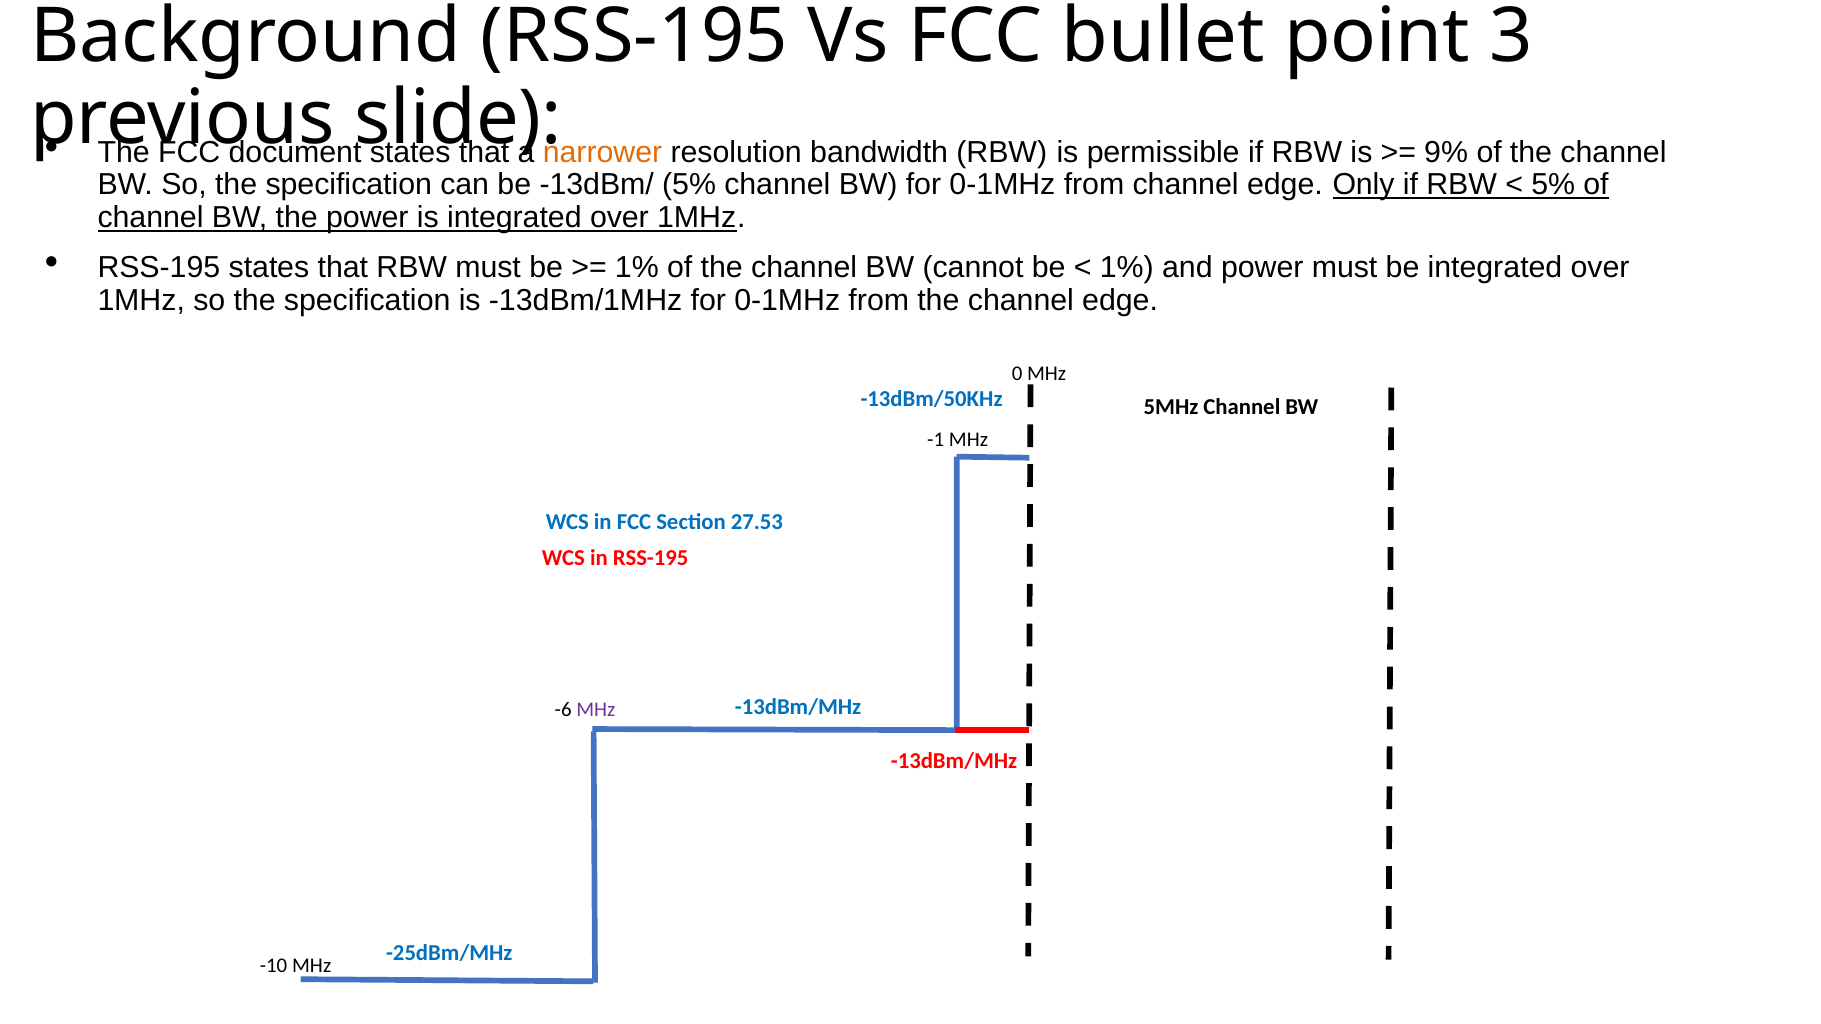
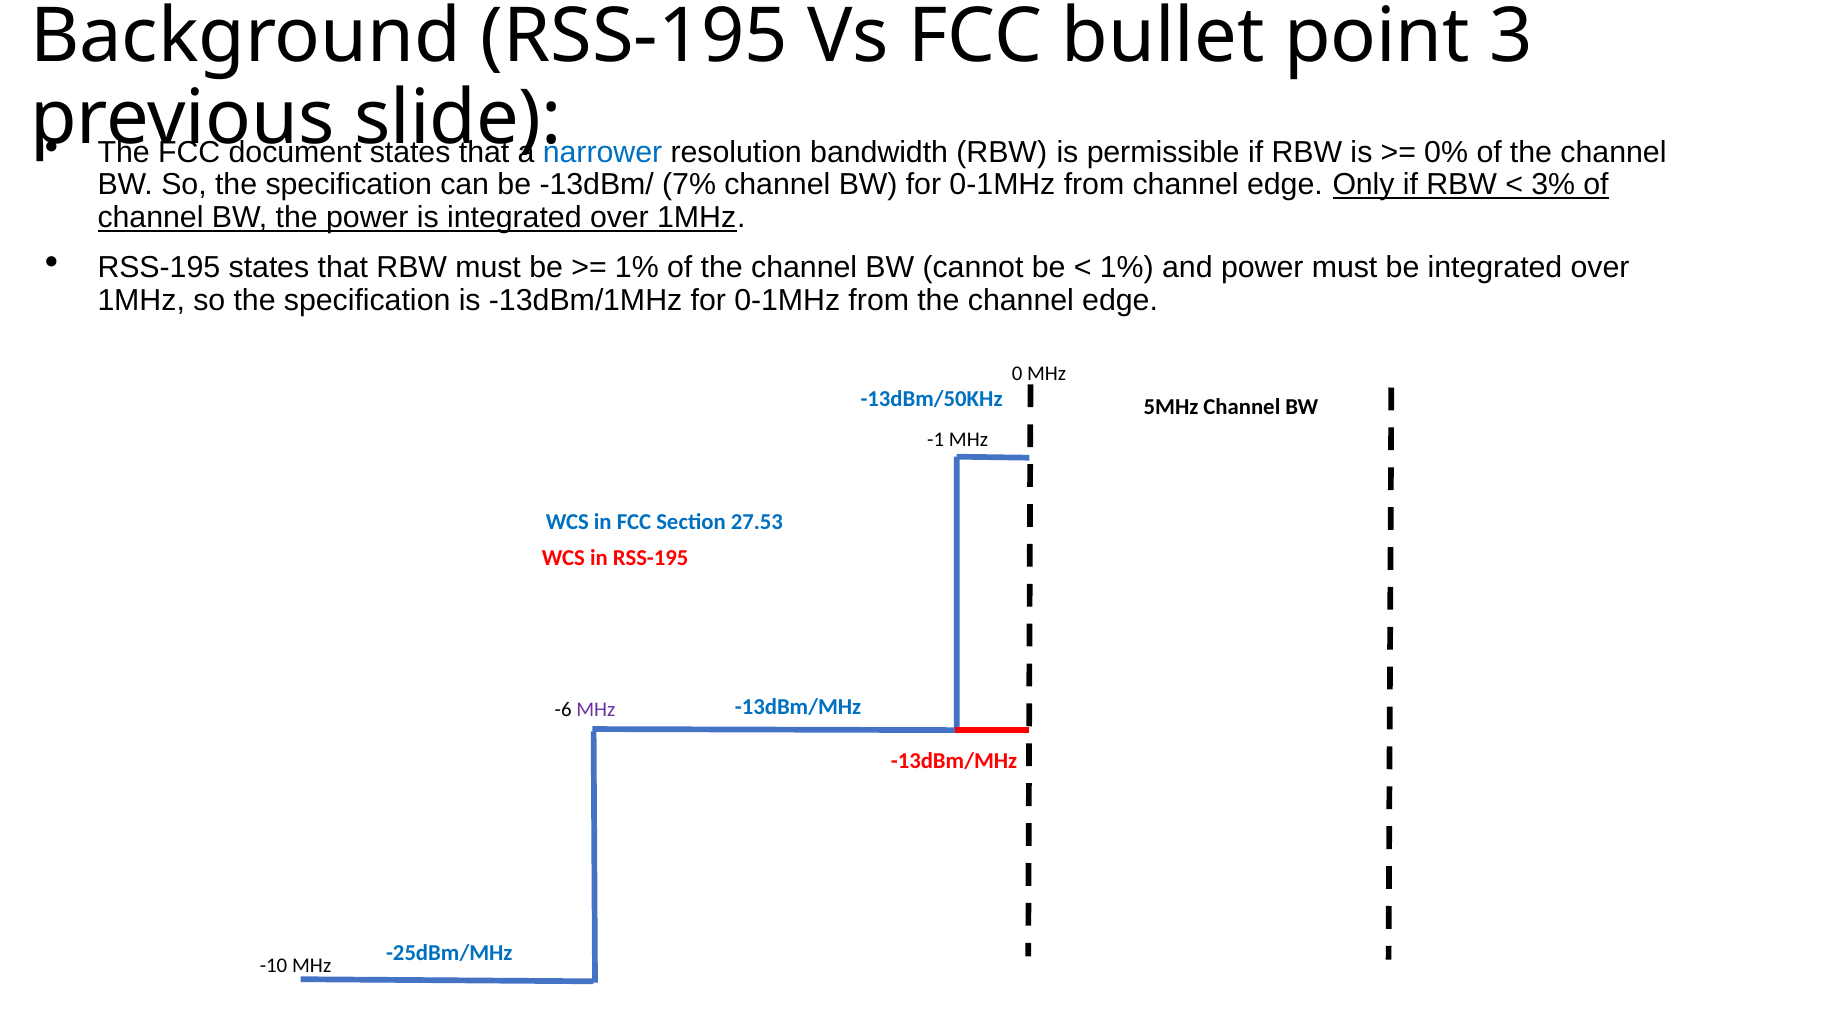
narrower colour: orange -> blue
9%: 9% -> 0%
-13dBm/ 5%: 5% -> 7%
5% at (1553, 185): 5% -> 3%
